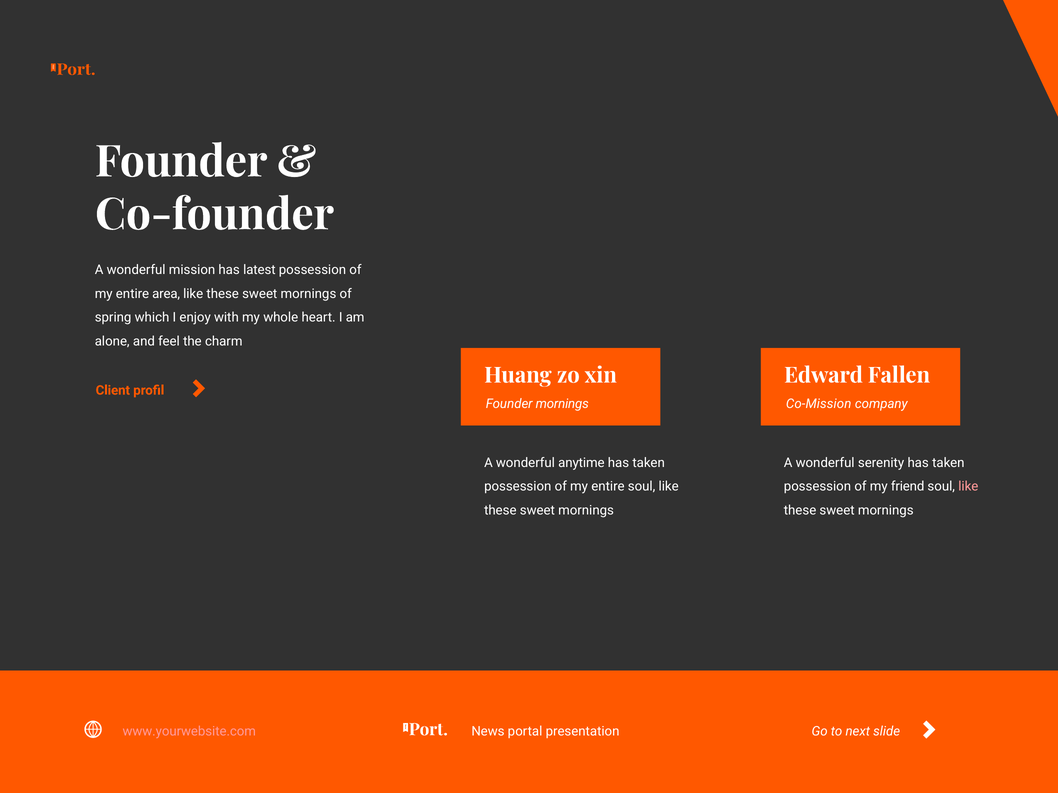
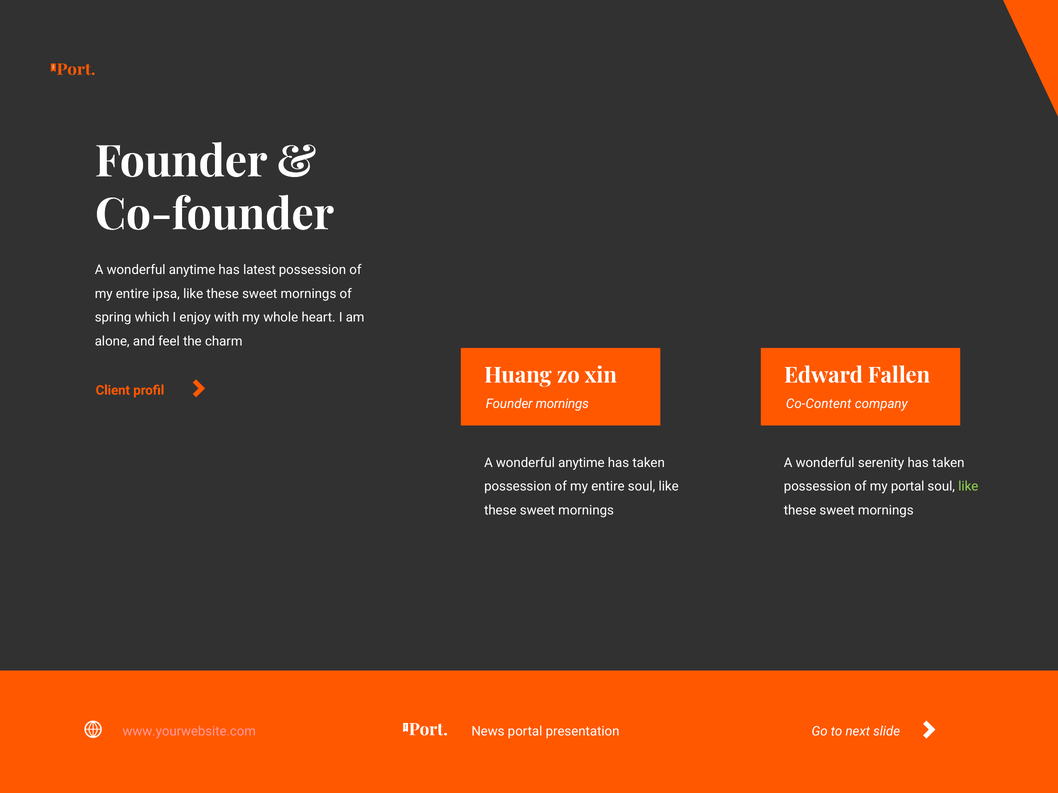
mission at (192, 270): mission -> anytime
area: area -> ipsa
Co-Mission: Co-Mission -> Co-Content
my friend: friend -> portal
like at (968, 487) colour: pink -> light green
